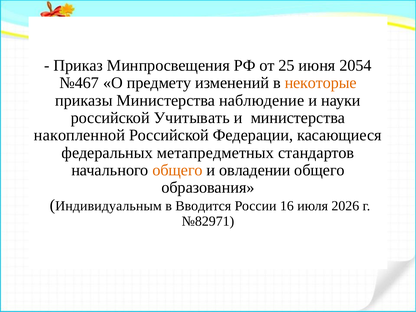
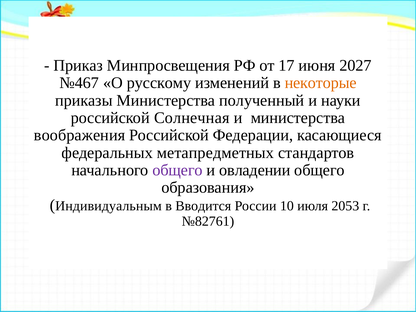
25: 25 -> 17
2054: 2054 -> 2027
предмету: предмету -> русскому
наблюдение: наблюдение -> полученный
Учитывать: Учитывать -> Солнечная
накопленной: накопленной -> воображения
общего at (178, 170) colour: orange -> purple
16: 16 -> 10
2026: 2026 -> 2053
№82971: №82971 -> №82761
